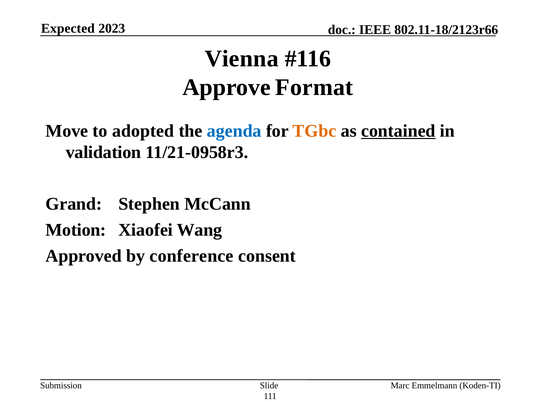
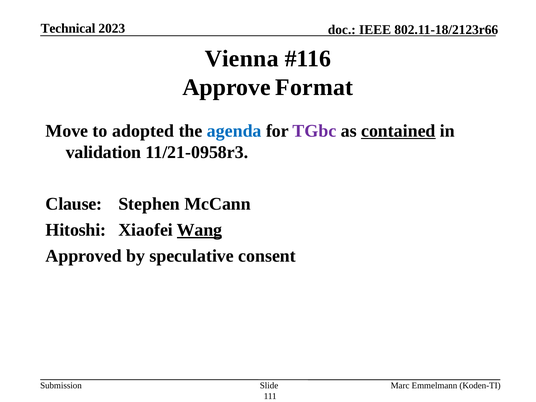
Expected: Expected -> Technical
TGbc colour: orange -> purple
Grand: Grand -> Clause
Motion: Motion -> Hitoshi
Wang underline: none -> present
conference: conference -> speculative
